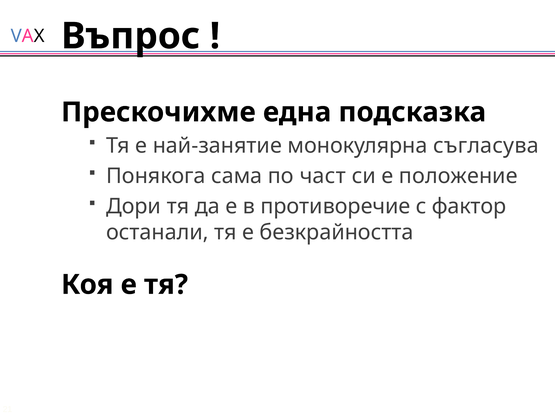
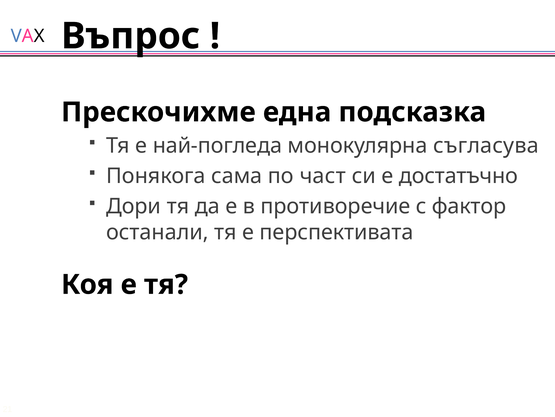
най-занятие: най-занятие -> най-погледа
положение: положение -> достатъчно
безкрайността: безкрайността -> перспективата
